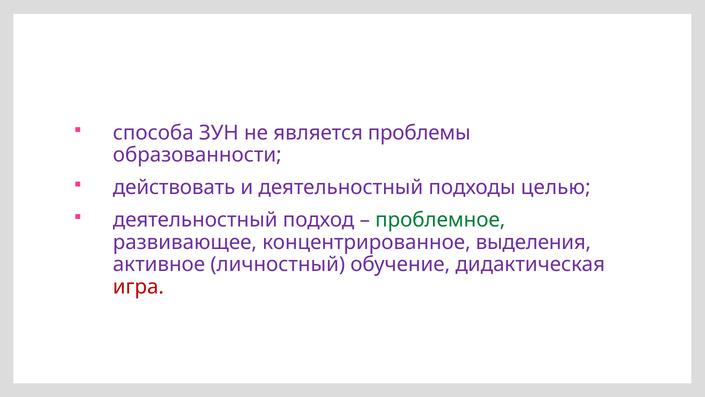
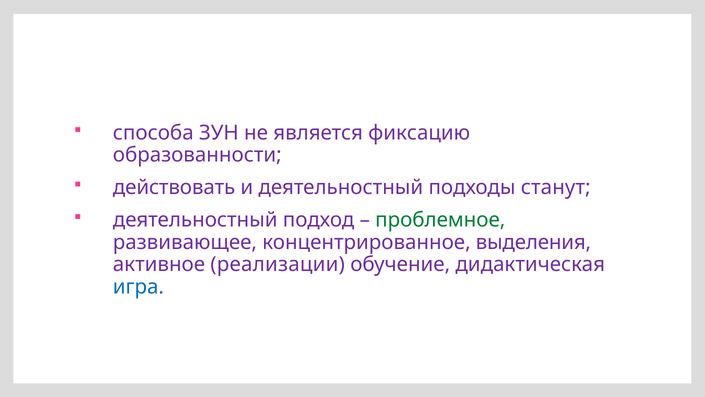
проблемы: проблемы -> фиксацию
целью: целью -> станут
личностный: личностный -> реализации
игра colour: red -> blue
